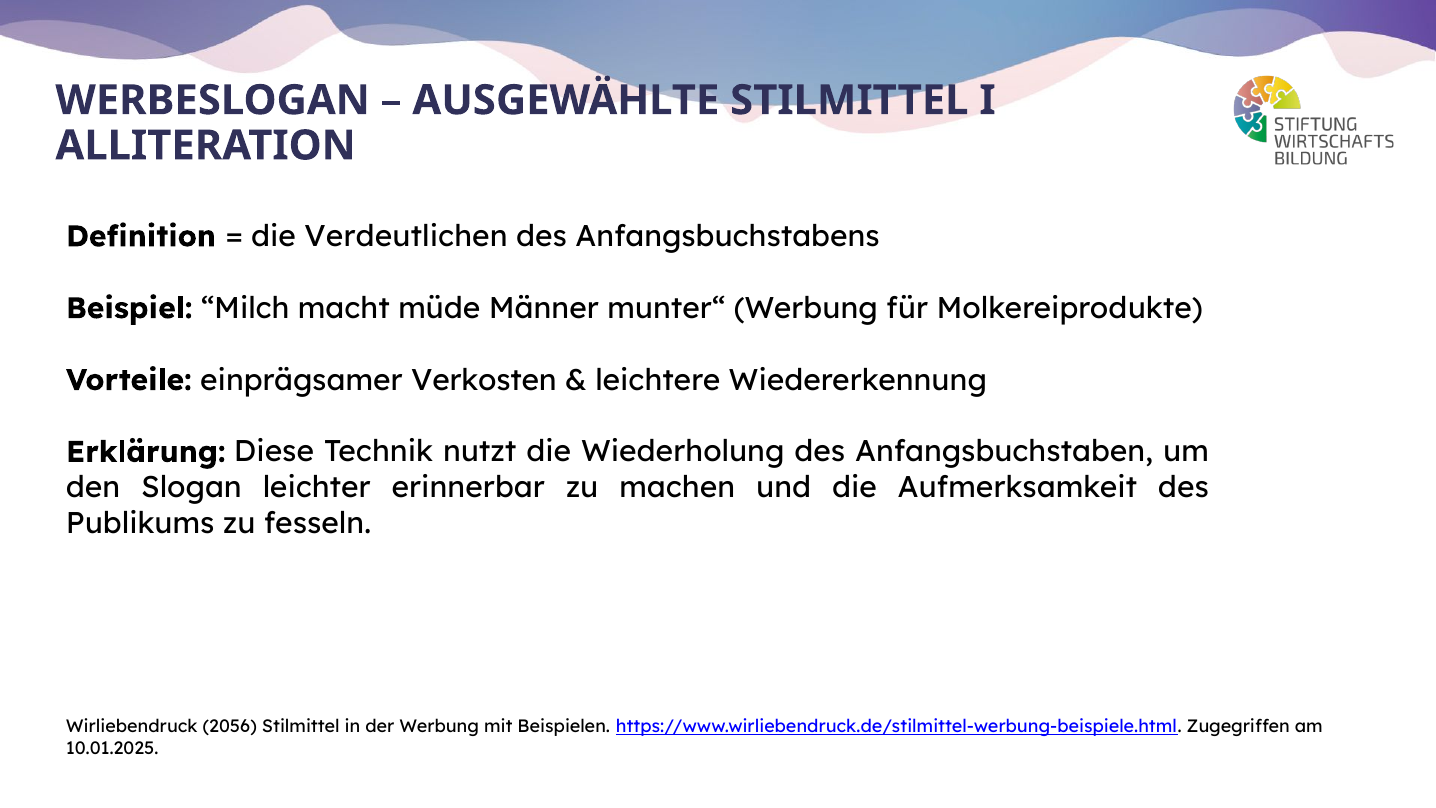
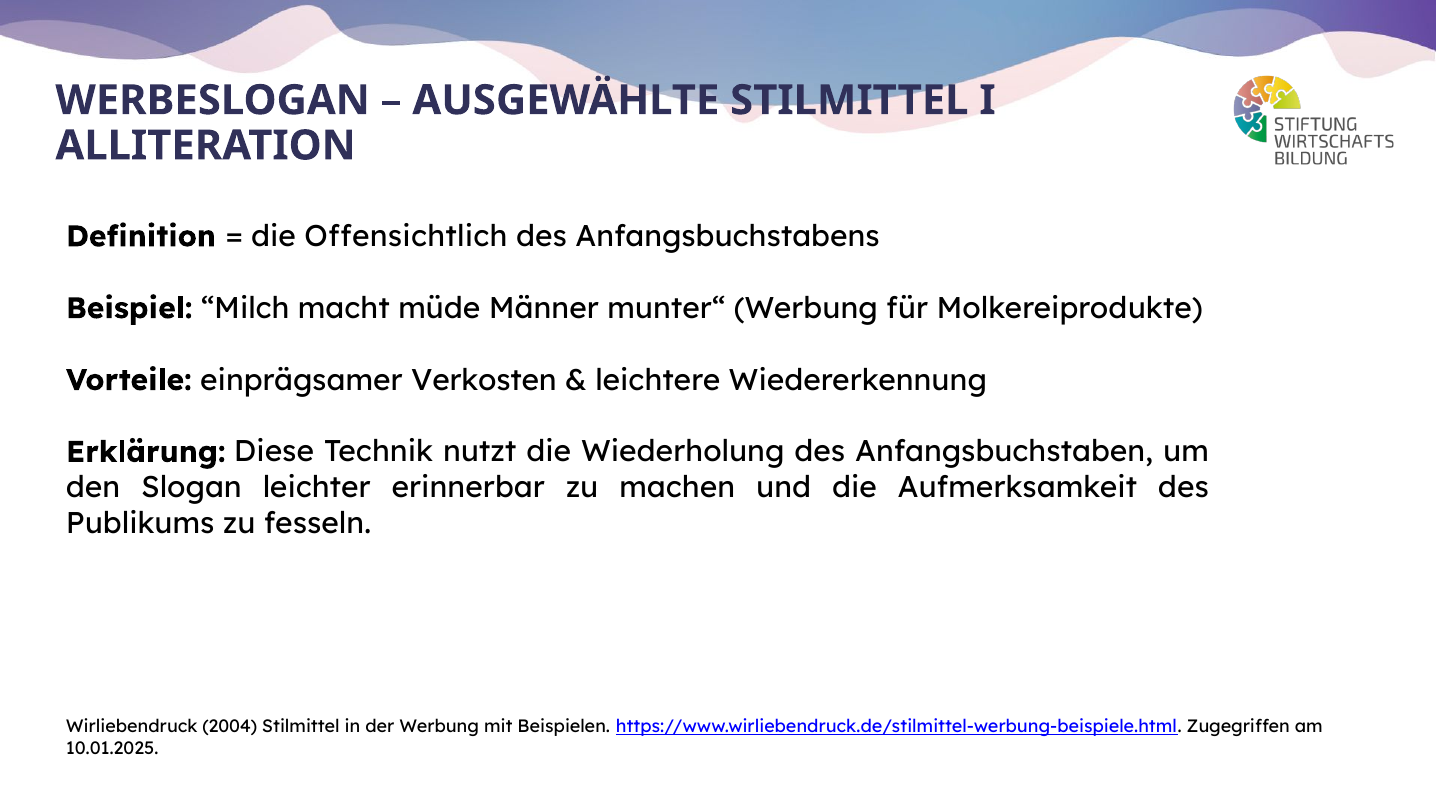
Verdeutlichen: Verdeutlichen -> Offensichtlich
2056: 2056 -> 2004
